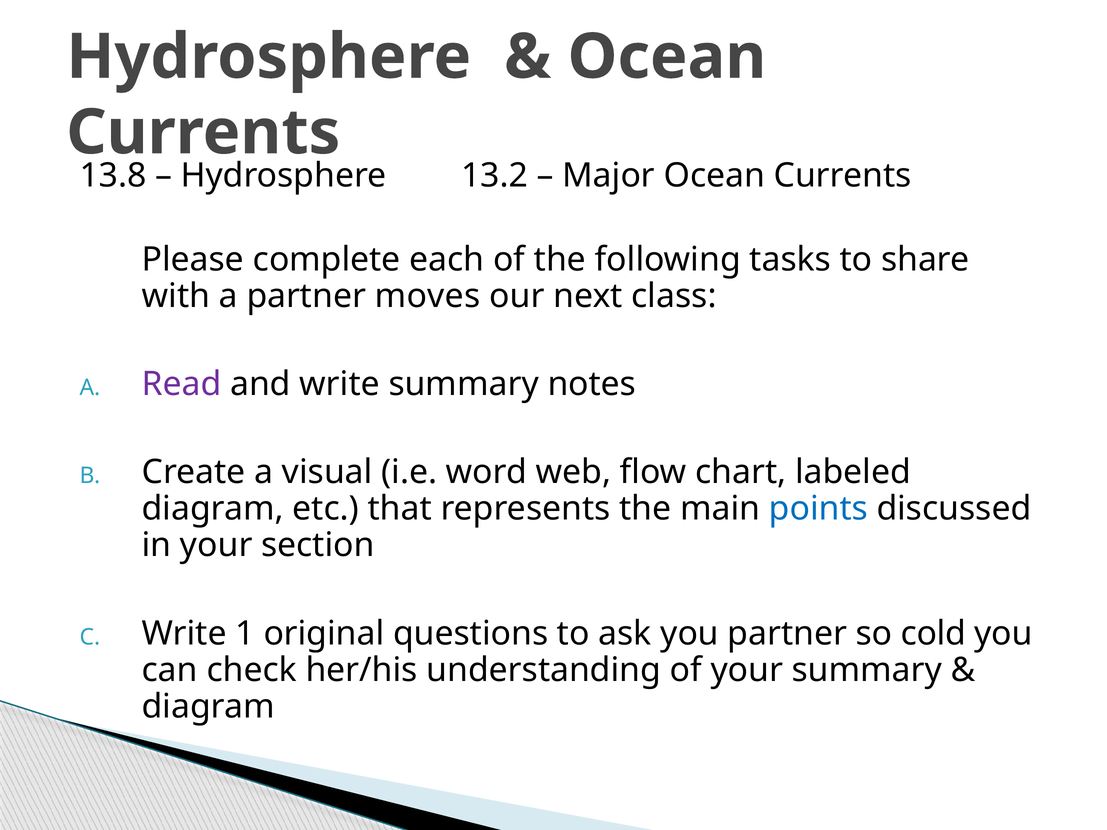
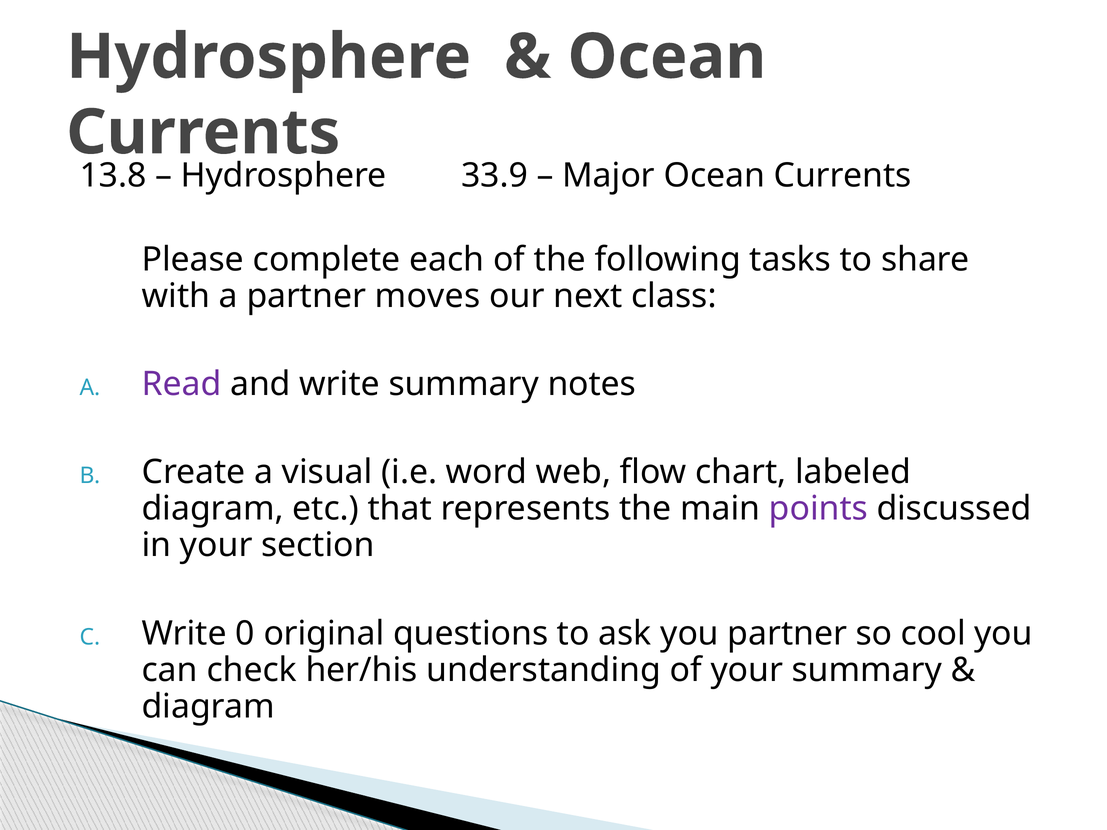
13.2: 13.2 -> 33.9
points colour: blue -> purple
1: 1 -> 0
cold: cold -> cool
